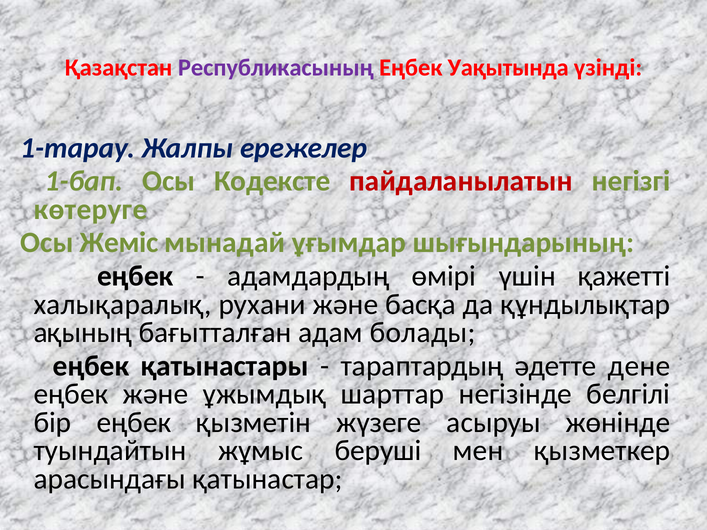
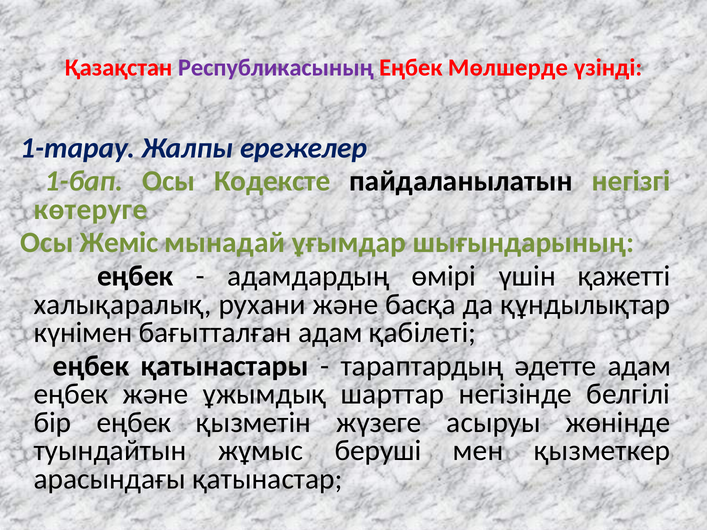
Уақытында: Уақытында -> Мөлшерде
пайдаланылатын colour: red -> black
ақының: ақының -> күнімен
болады: болады -> қабiлетi
әдетте дене: дене -> адам
